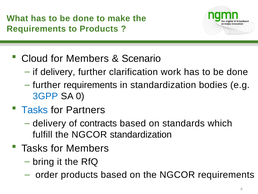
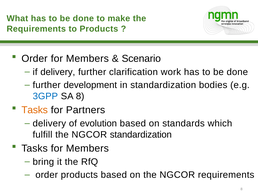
Cloud at (35, 58): Cloud -> Order
further requirements: requirements -> development
SA 0: 0 -> 8
Tasks at (35, 110) colour: blue -> orange
contracts: contracts -> evolution
